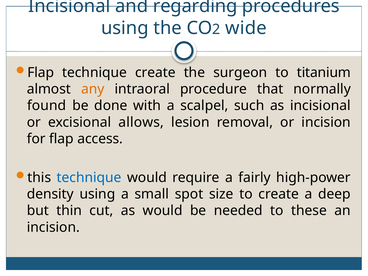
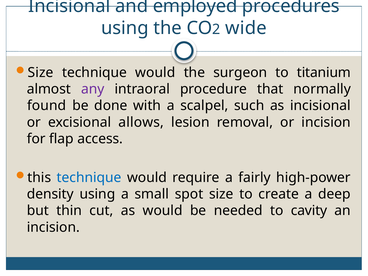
regarding: regarding -> employed
Flap at (41, 73): Flap -> Size
create at (155, 73): create -> would
any colour: orange -> purple
these: these -> cavity
